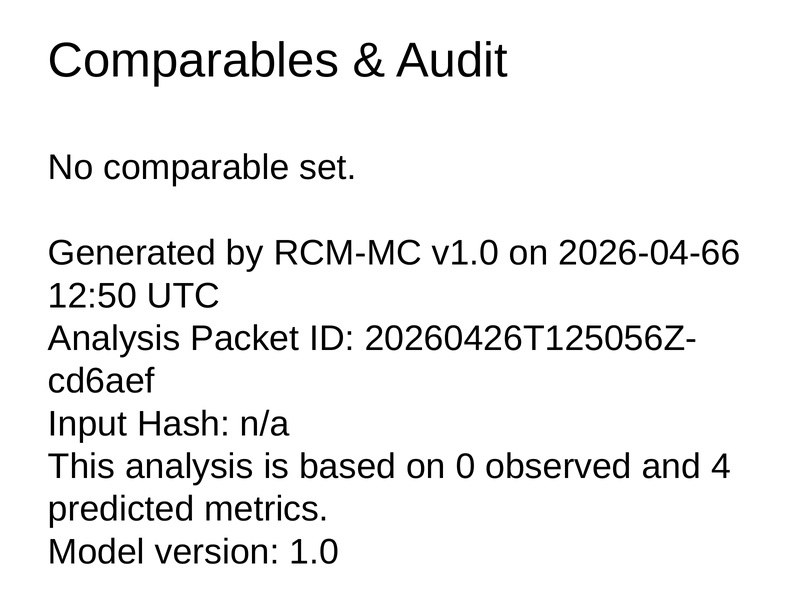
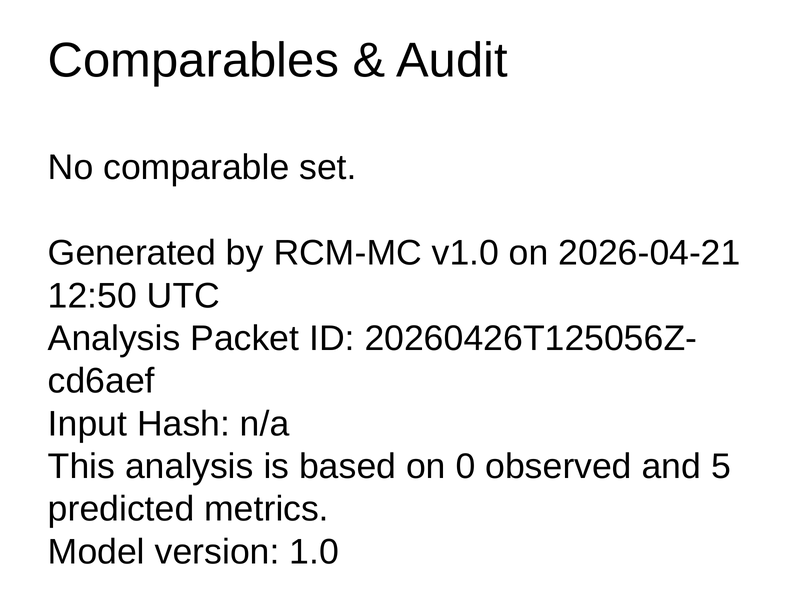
2026-04-66: 2026-04-66 -> 2026-04-21
4: 4 -> 5
